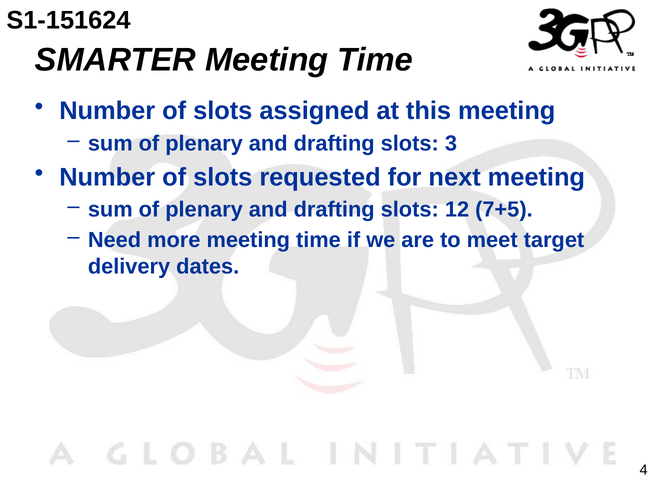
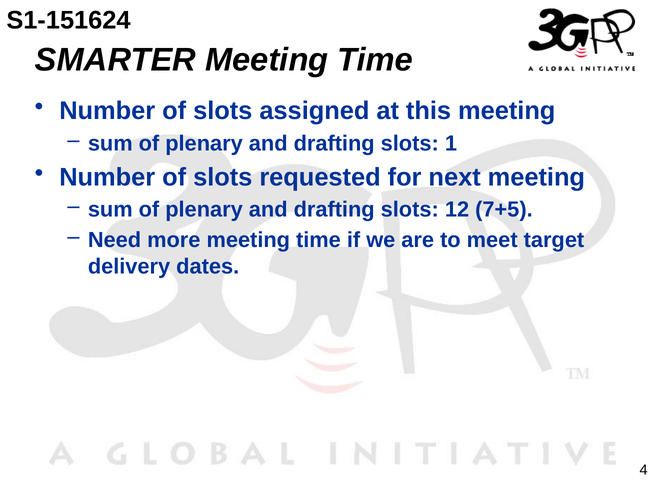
3: 3 -> 1
